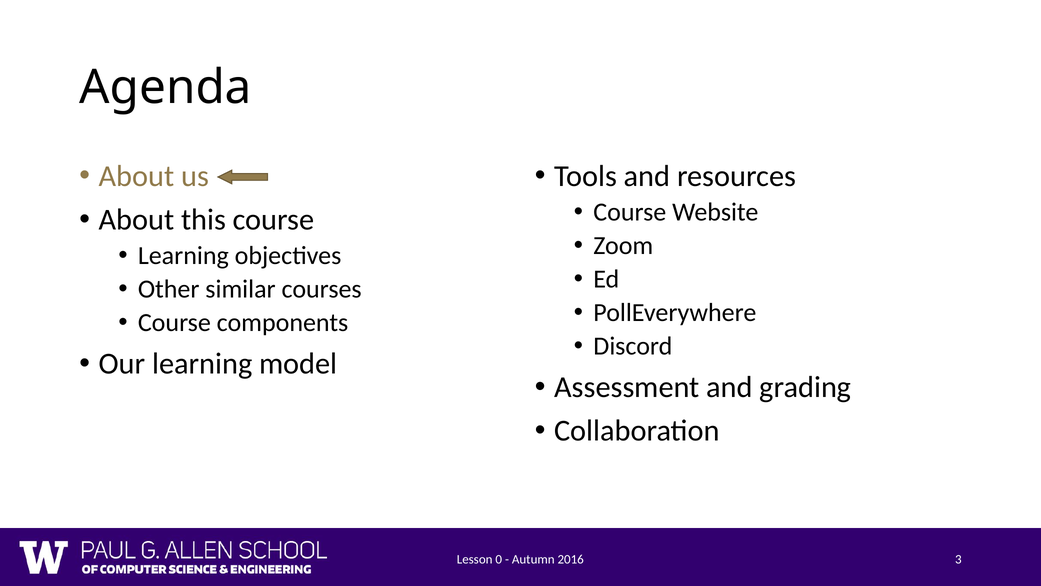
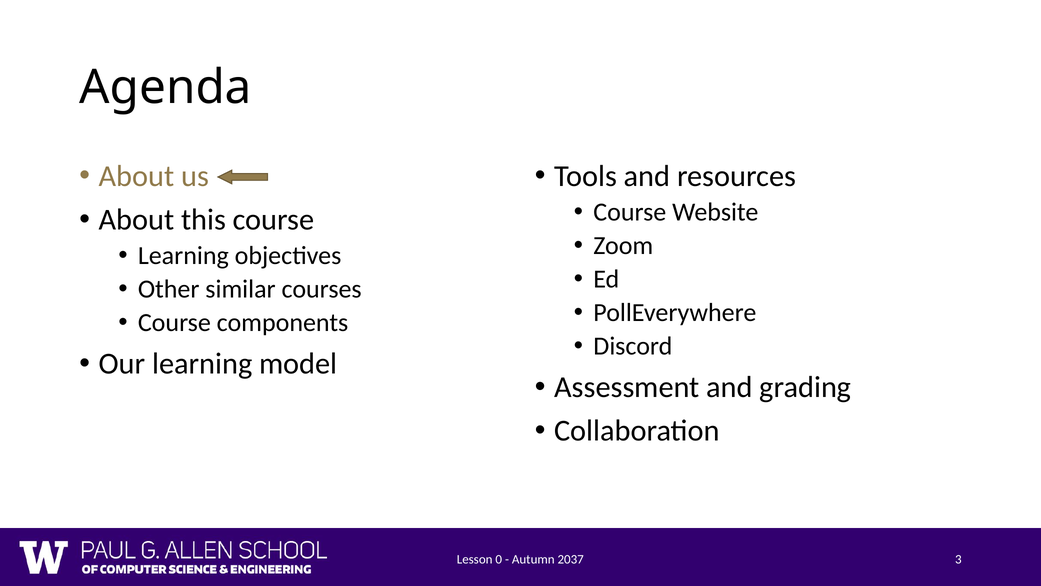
2016: 2016 -> 2037
